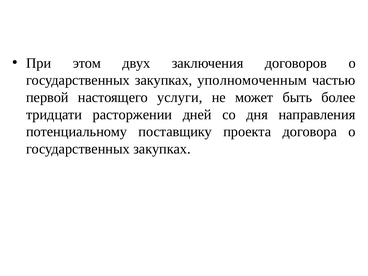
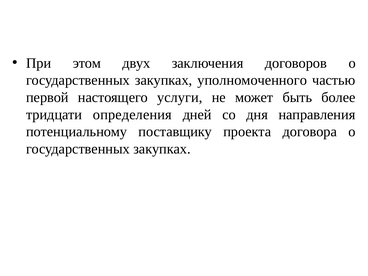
уполномоченным: уполномоченным -> уполномоченного
расторжении: расторжении -> определения
